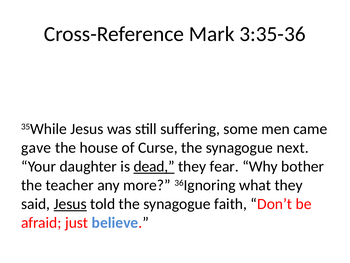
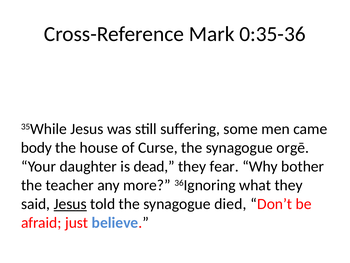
3:35-36: 3:35-36 -> 0:35-36
gave: gave -> body
next: next -> orgē
dead underline: present -> none
faith: faith -> died
